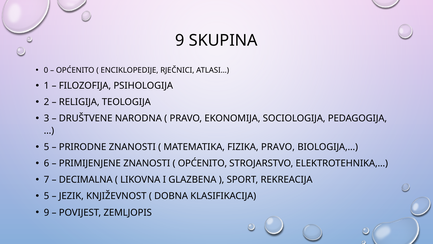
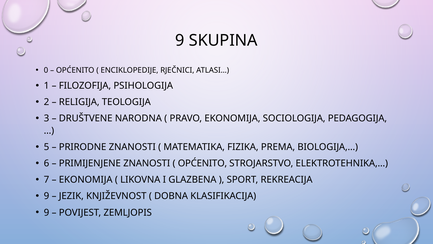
FIZIKA PRAVO: PRAVO -> PREMA
DECIMALNA at (86, 180): DECIMALNA -> EKONOMIJA
5 at (47, 196): 5 -> 9
